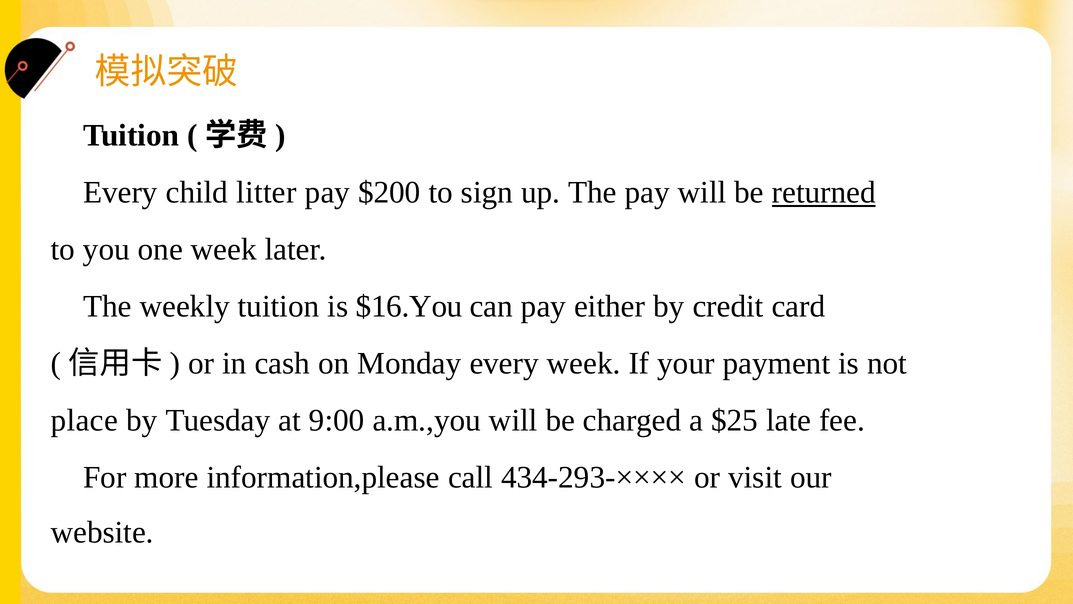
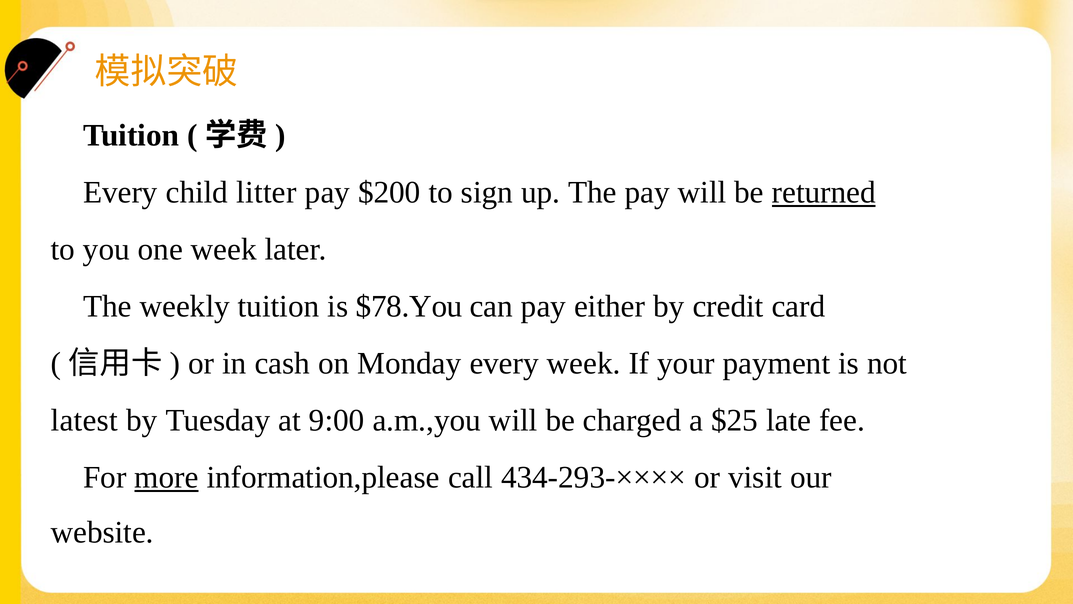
$16.You: $16.You -> $78.You
place: place -> latest
more underline: none -> present
